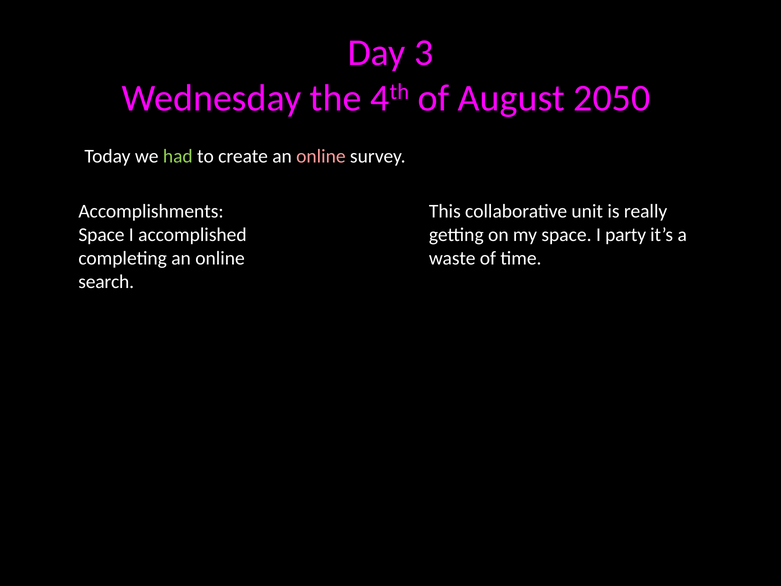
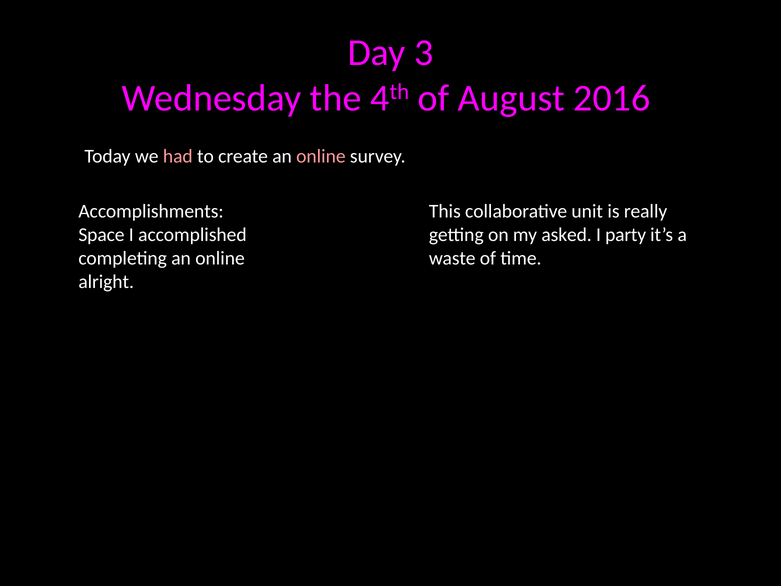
2050: 2050 -> 2016
had colour: light green -> pink
my space: space -> asked
search: search -> alright
